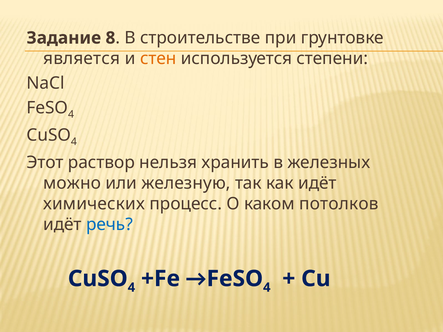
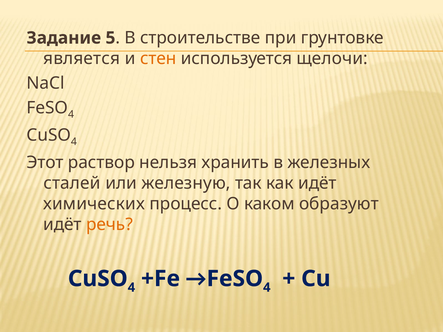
8: 8 -> 5
степени: степени -> щелочи
можно: можно -> сталей
потолков: потолков -> образуют
речь colour: blue -> orange
